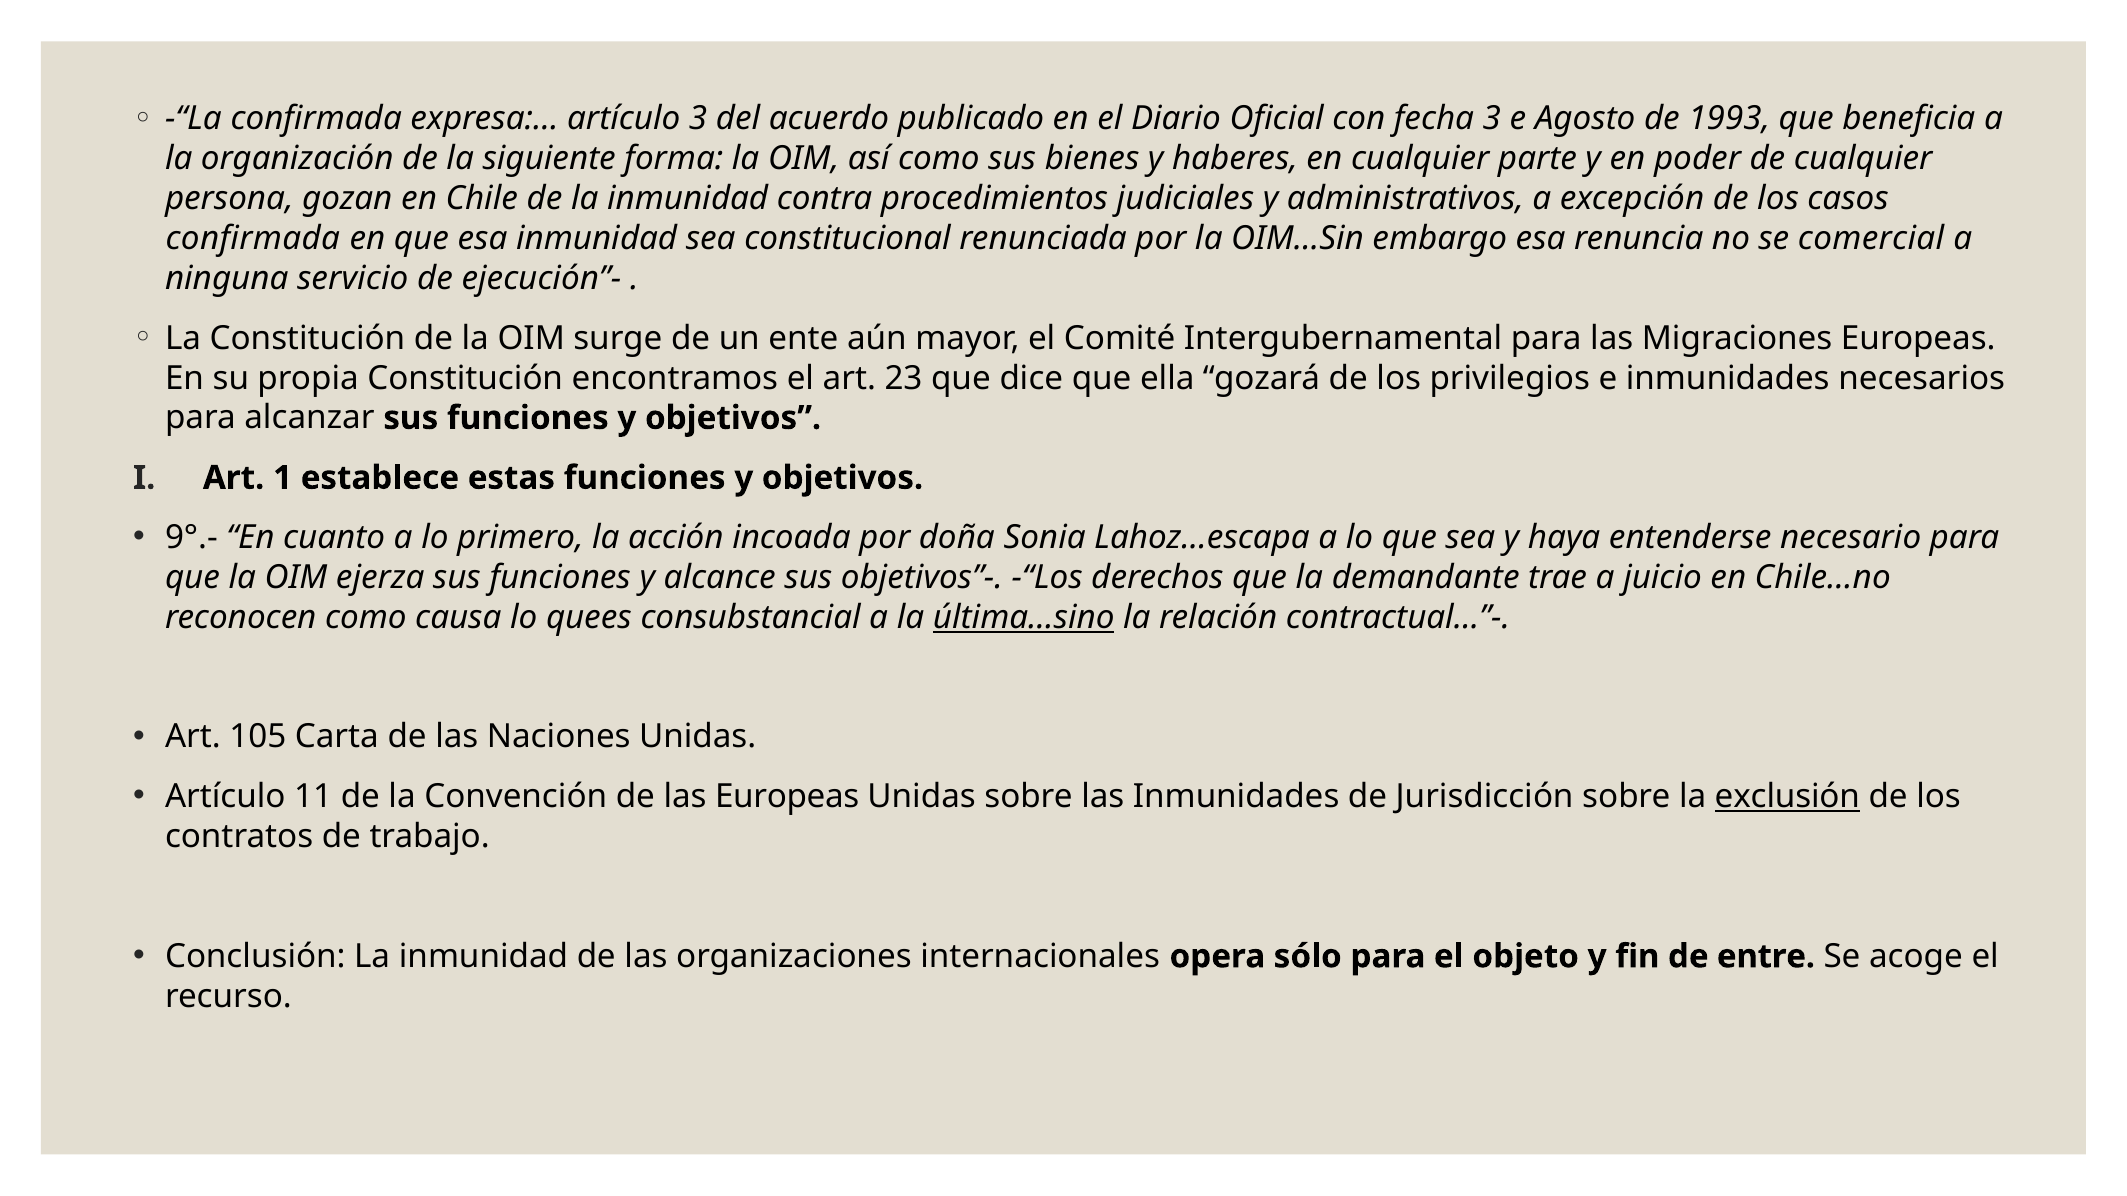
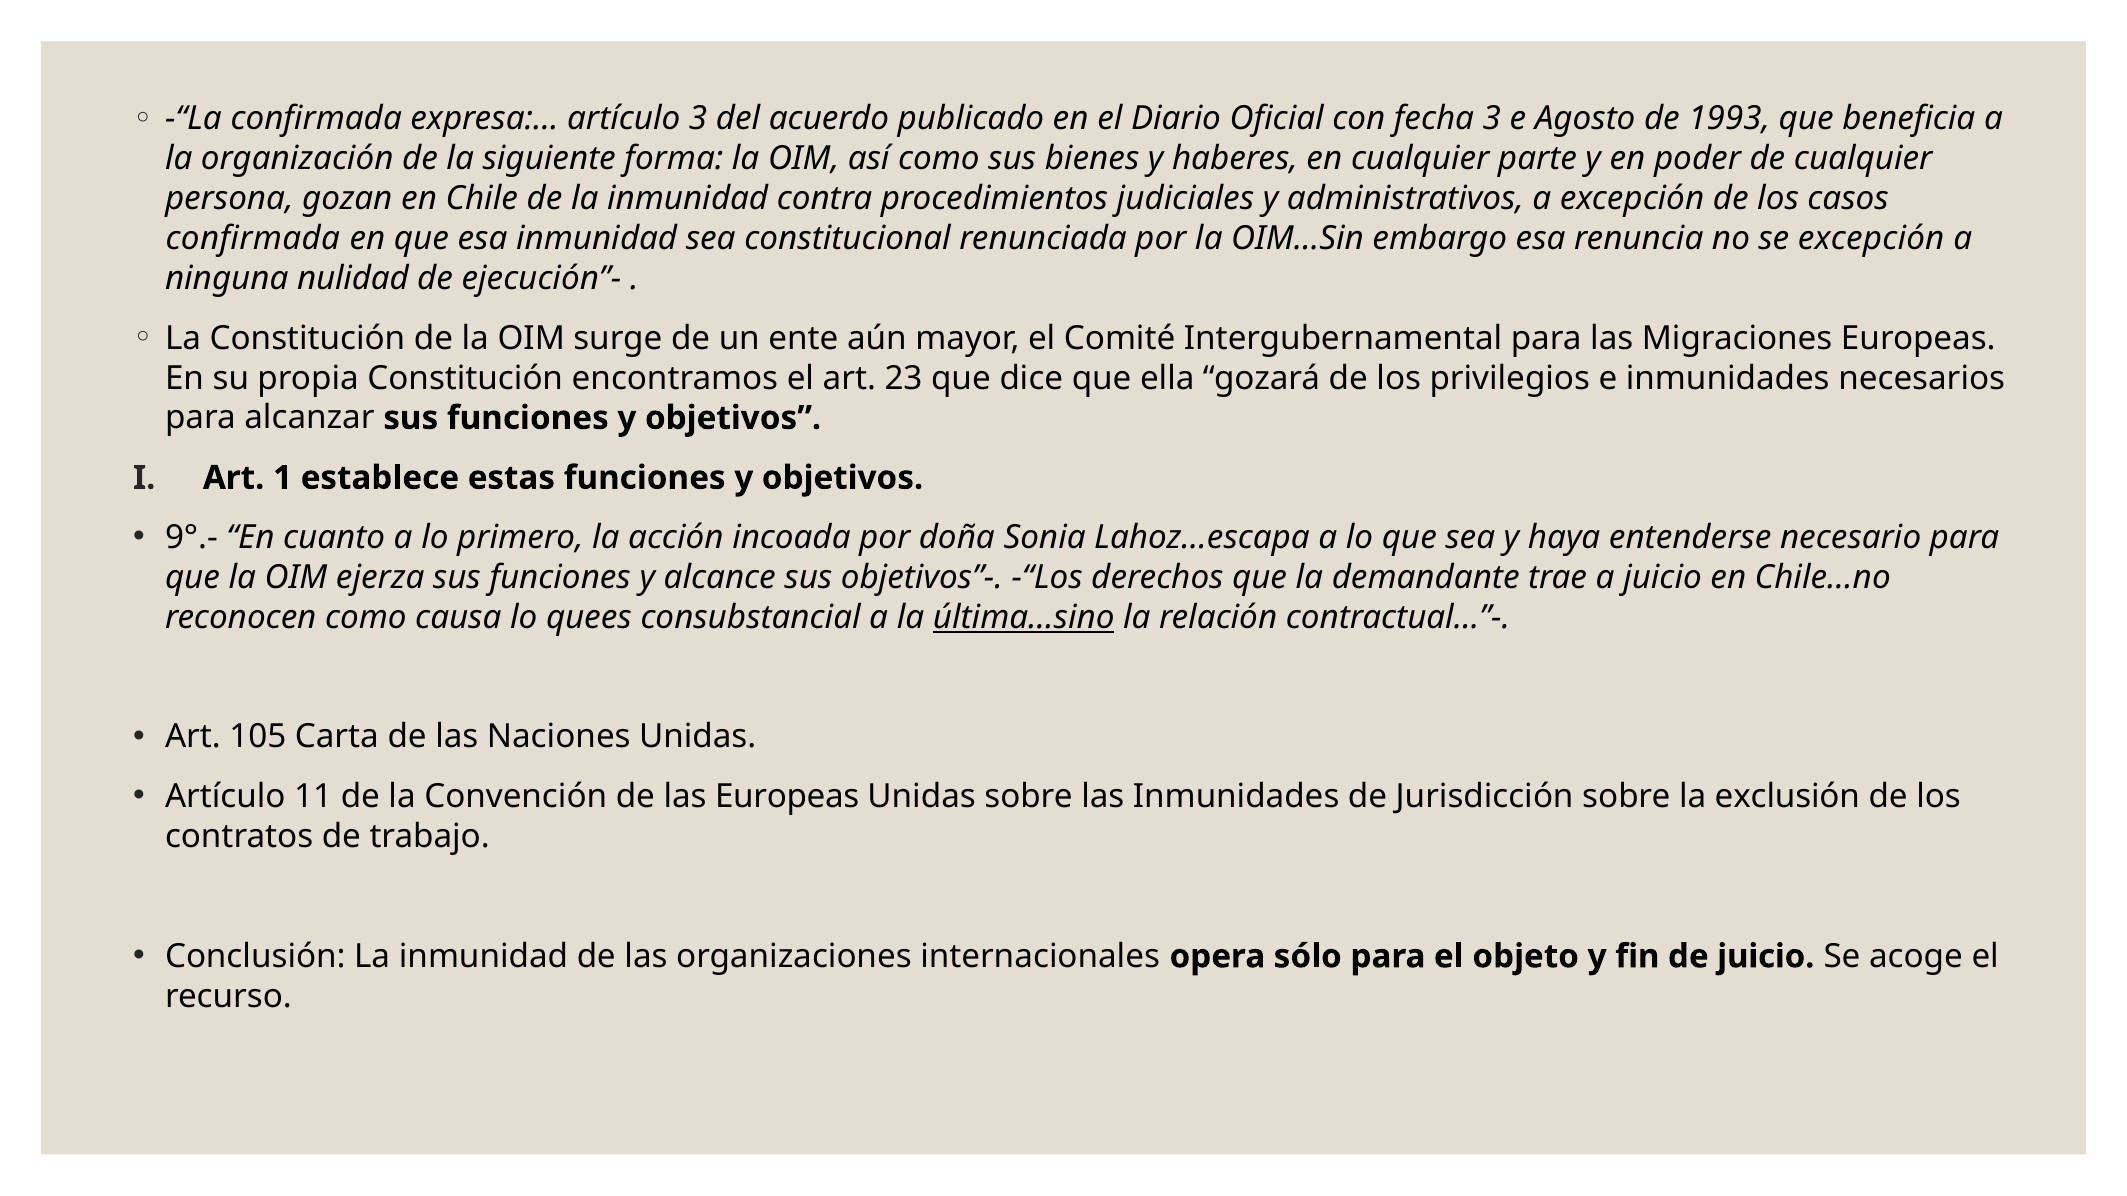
se comercial: comercial -> excepción
servicio: servicio -> nulidad
exclusión underline: present -> none
de entre: entre -> juicio
